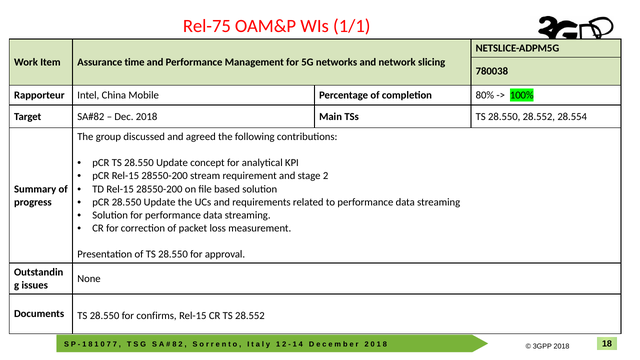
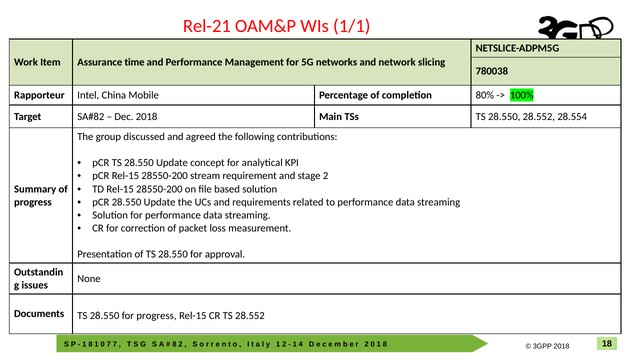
Rel-75: Rel-75 -> Rel-21
for confirms: confirms -> progress
